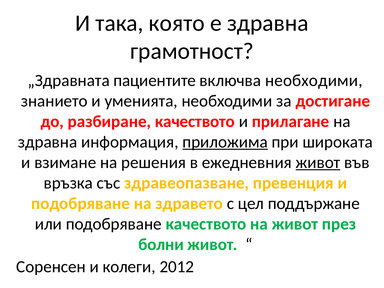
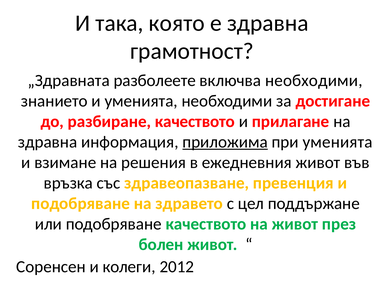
пациентите: пациентите -> разболеете
при широката: широката -> уменията
живот at (318, 162) underline: present -> none
болни: болни -> болен
